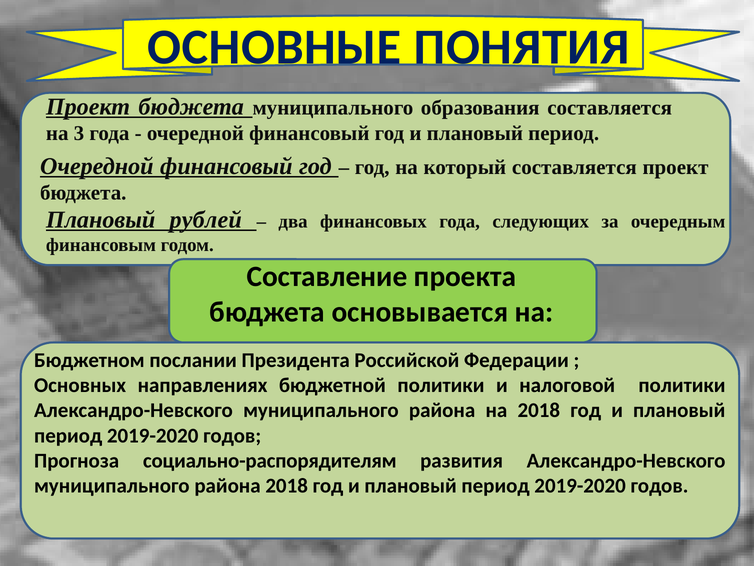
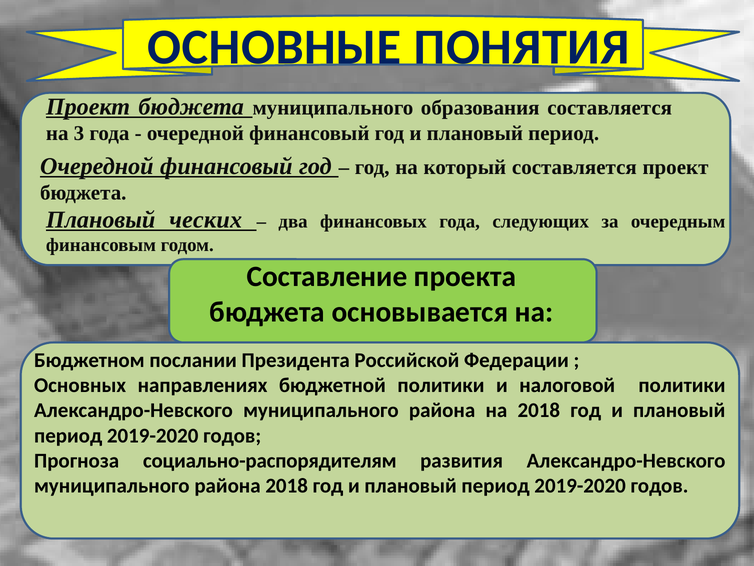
рублей: рублей -> ческих
